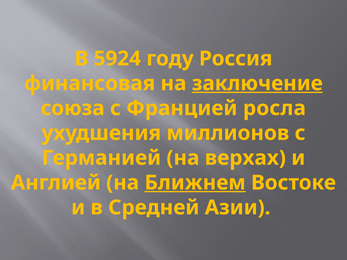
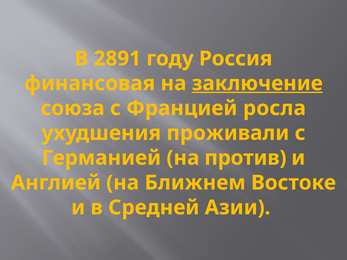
5924: 5924 -> 2891
миллионов: миллионов -> проживали
верхах: верхах -> против
Ближнем underline: present -> none
